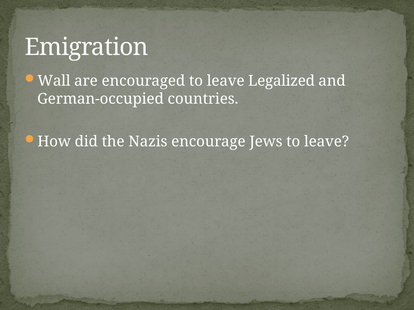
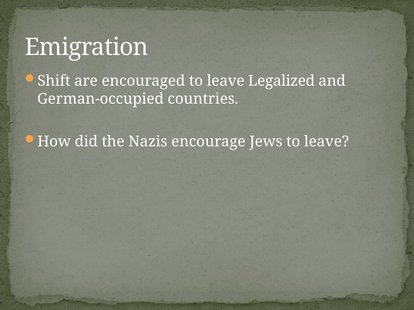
Wall: Wall -> Shift
